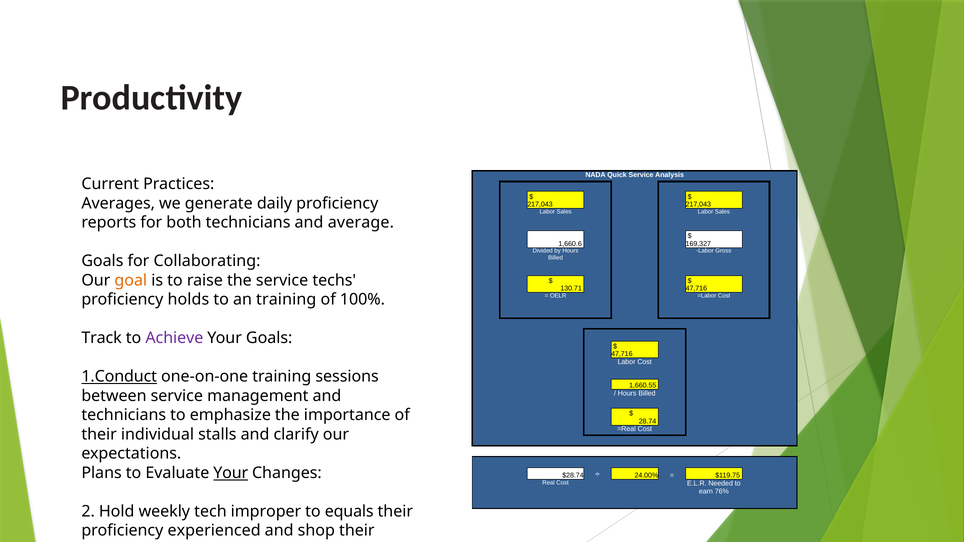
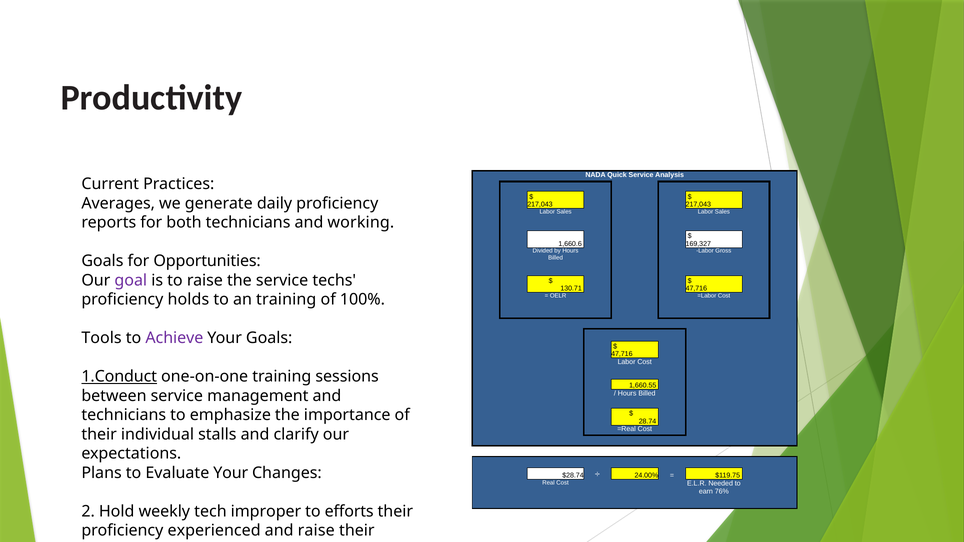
average: average -> working
Collaborating: Collaborating -> Opportunities
goal at (131, 280) colour: orange -> purple
Track: Track -> Tools
Your at (231, 473) underline: present -> none
equals: equals -> efforts
and shop: shop -> raise
